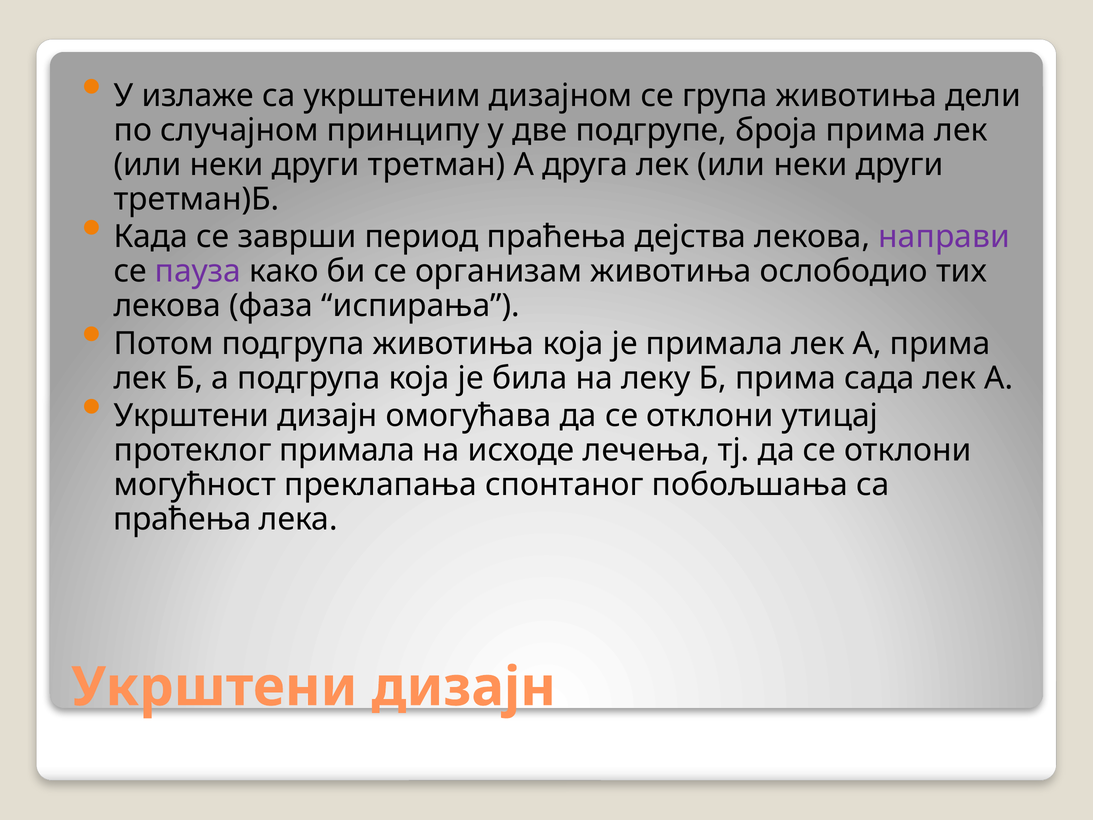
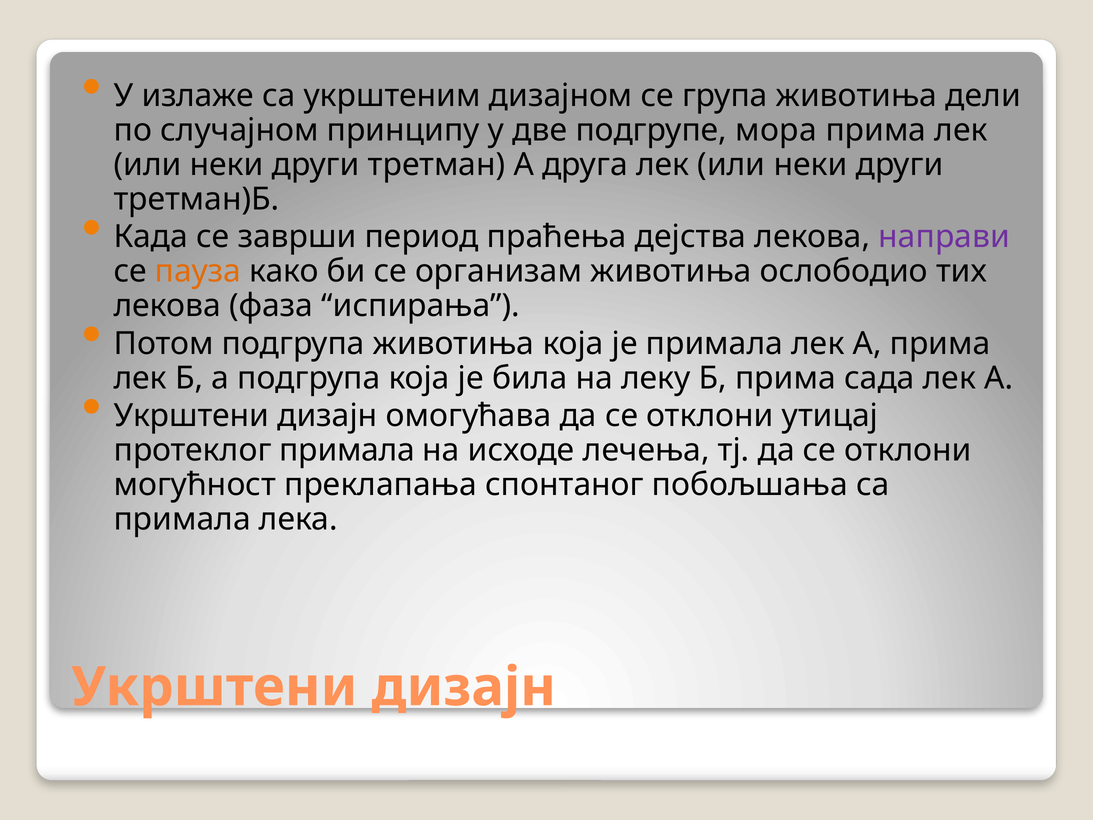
броја: броја -> мора
пауза colour: purple -> orange
праћења at (182, 519): праћења -> примала
